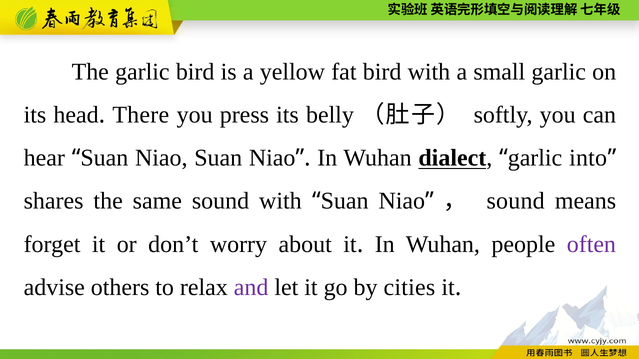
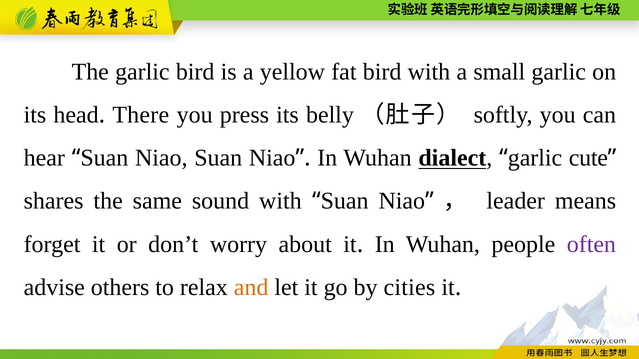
into: into -> cute
sound at (516, 201): sound -> leader
and colour: purple -> orange
